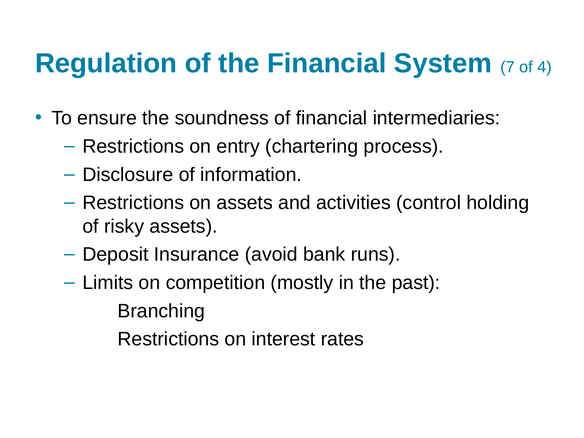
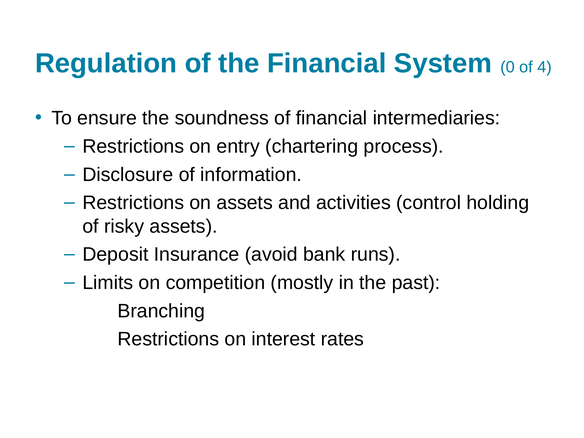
7: 7 -> 0
